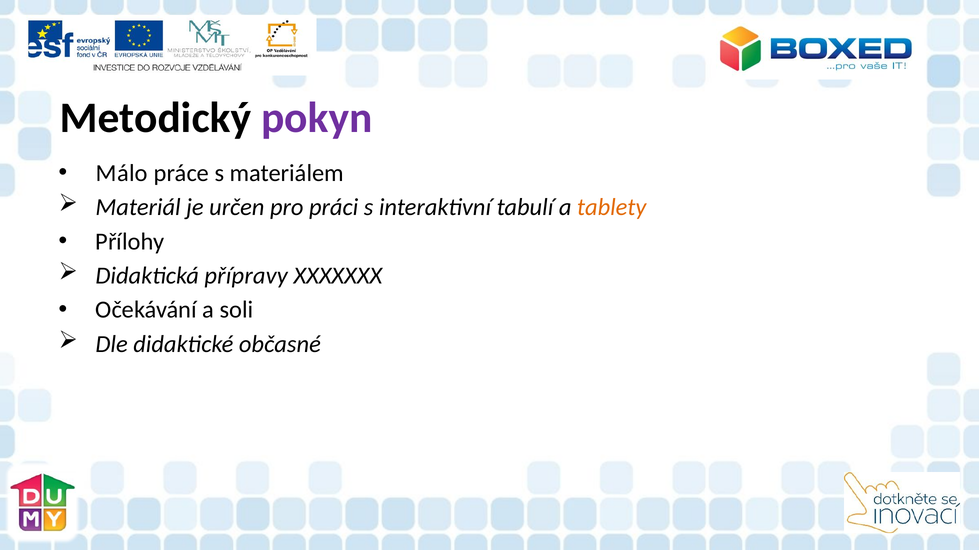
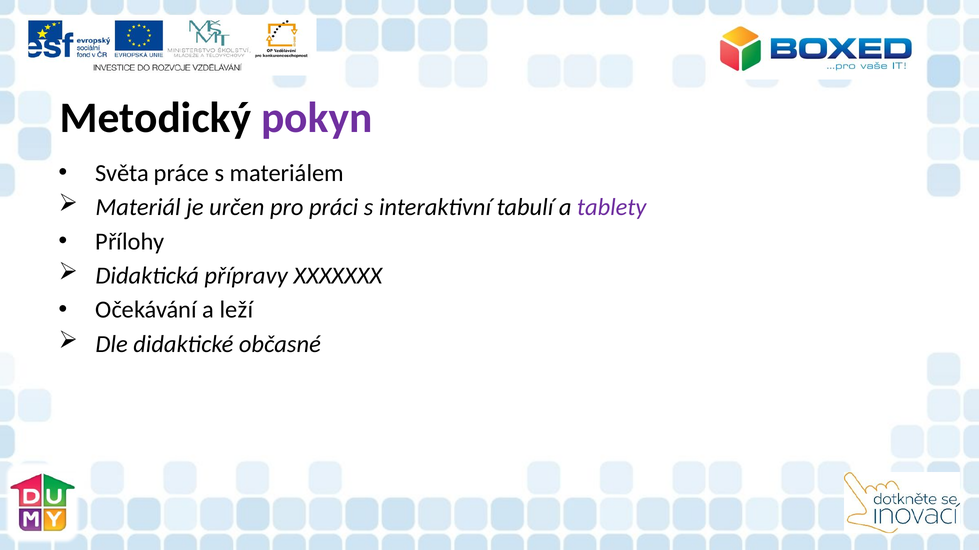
Málo: Málo -> Světa
tablety colour: orange -> purple
soli: soli -> leží
